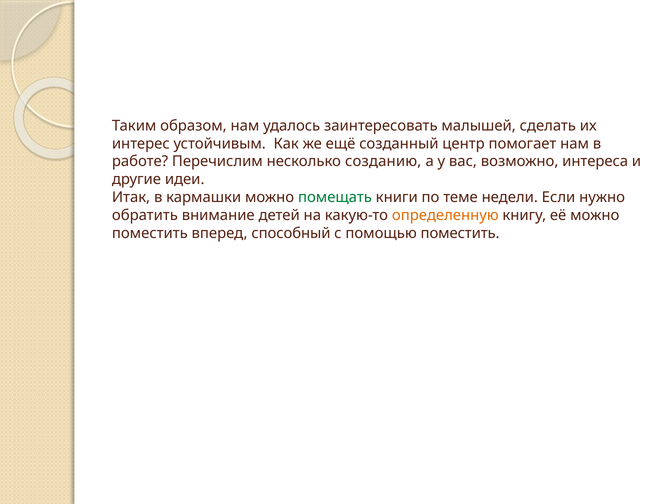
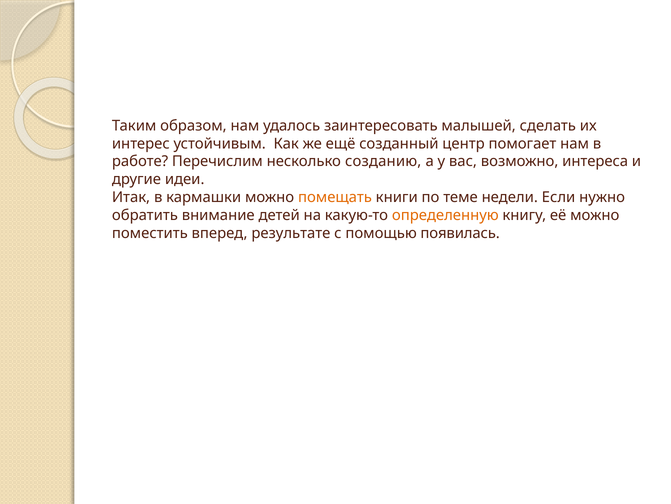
помещать colour: green -> orange
способный: способный -> результате
помощью поместить: поместить -> появилась
